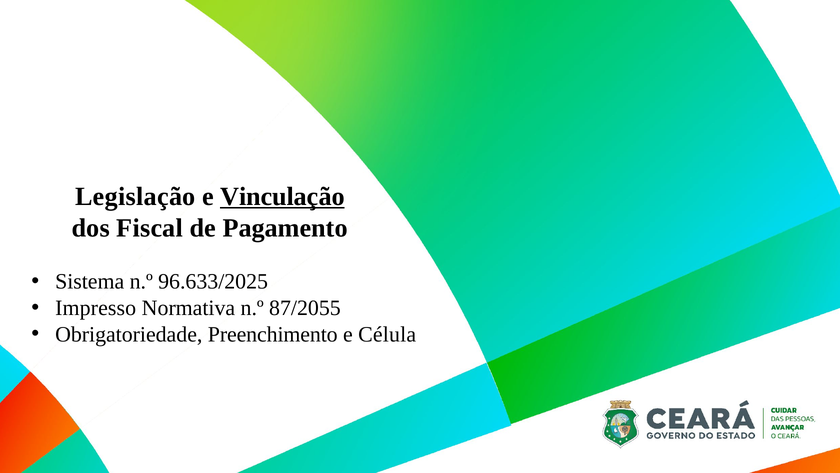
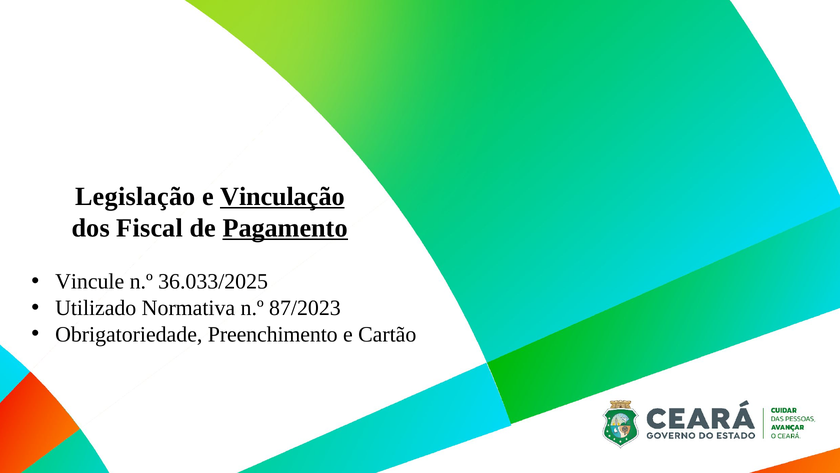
Pagamento underline: none -> present
Sistema: Sistema -> Vincule
96.633/2025: 96.633/2025 -> 36.033/2025
Impresso: Impresso -> Utilizado
87/2055: 87/2055 -> 87/2023
Célula: Célula -> Cartão
